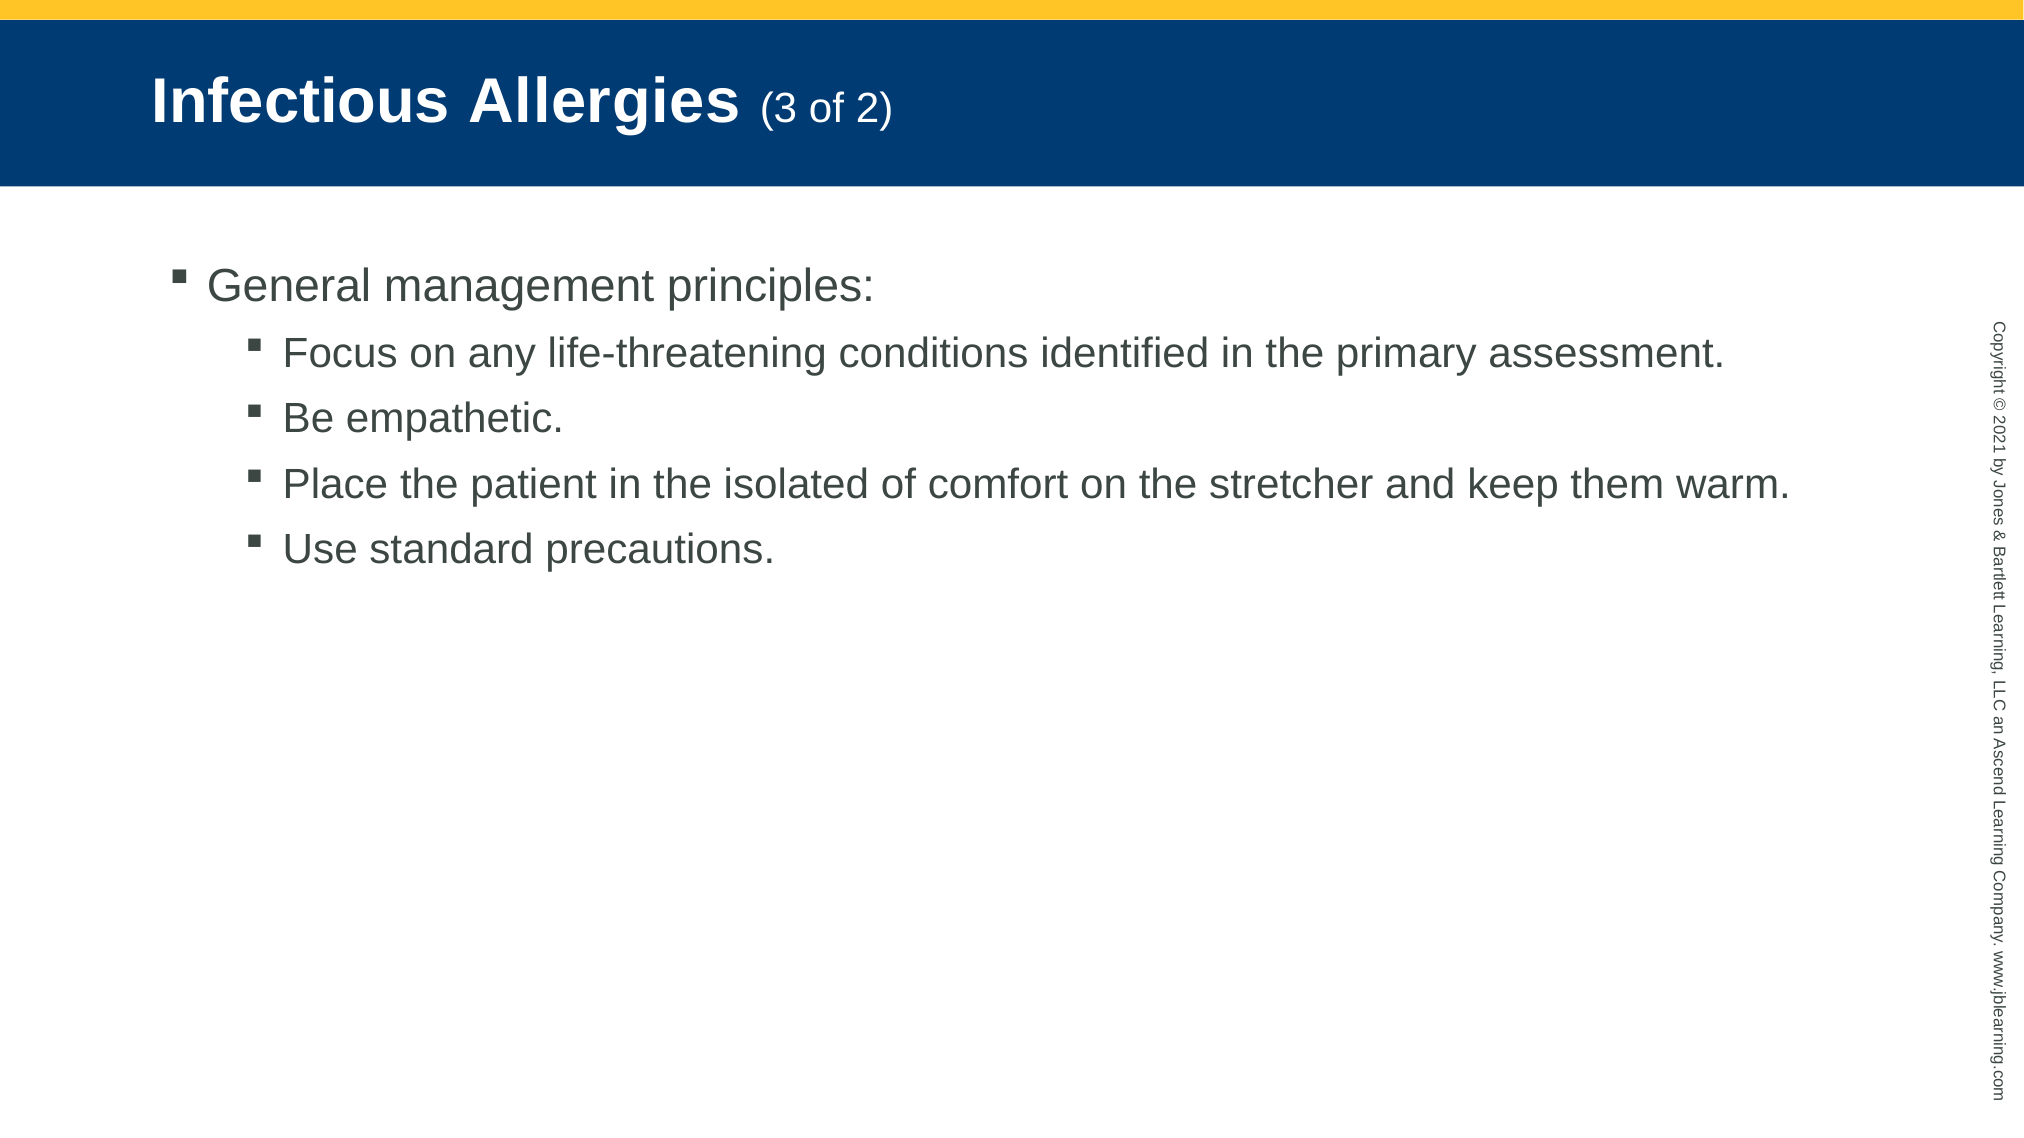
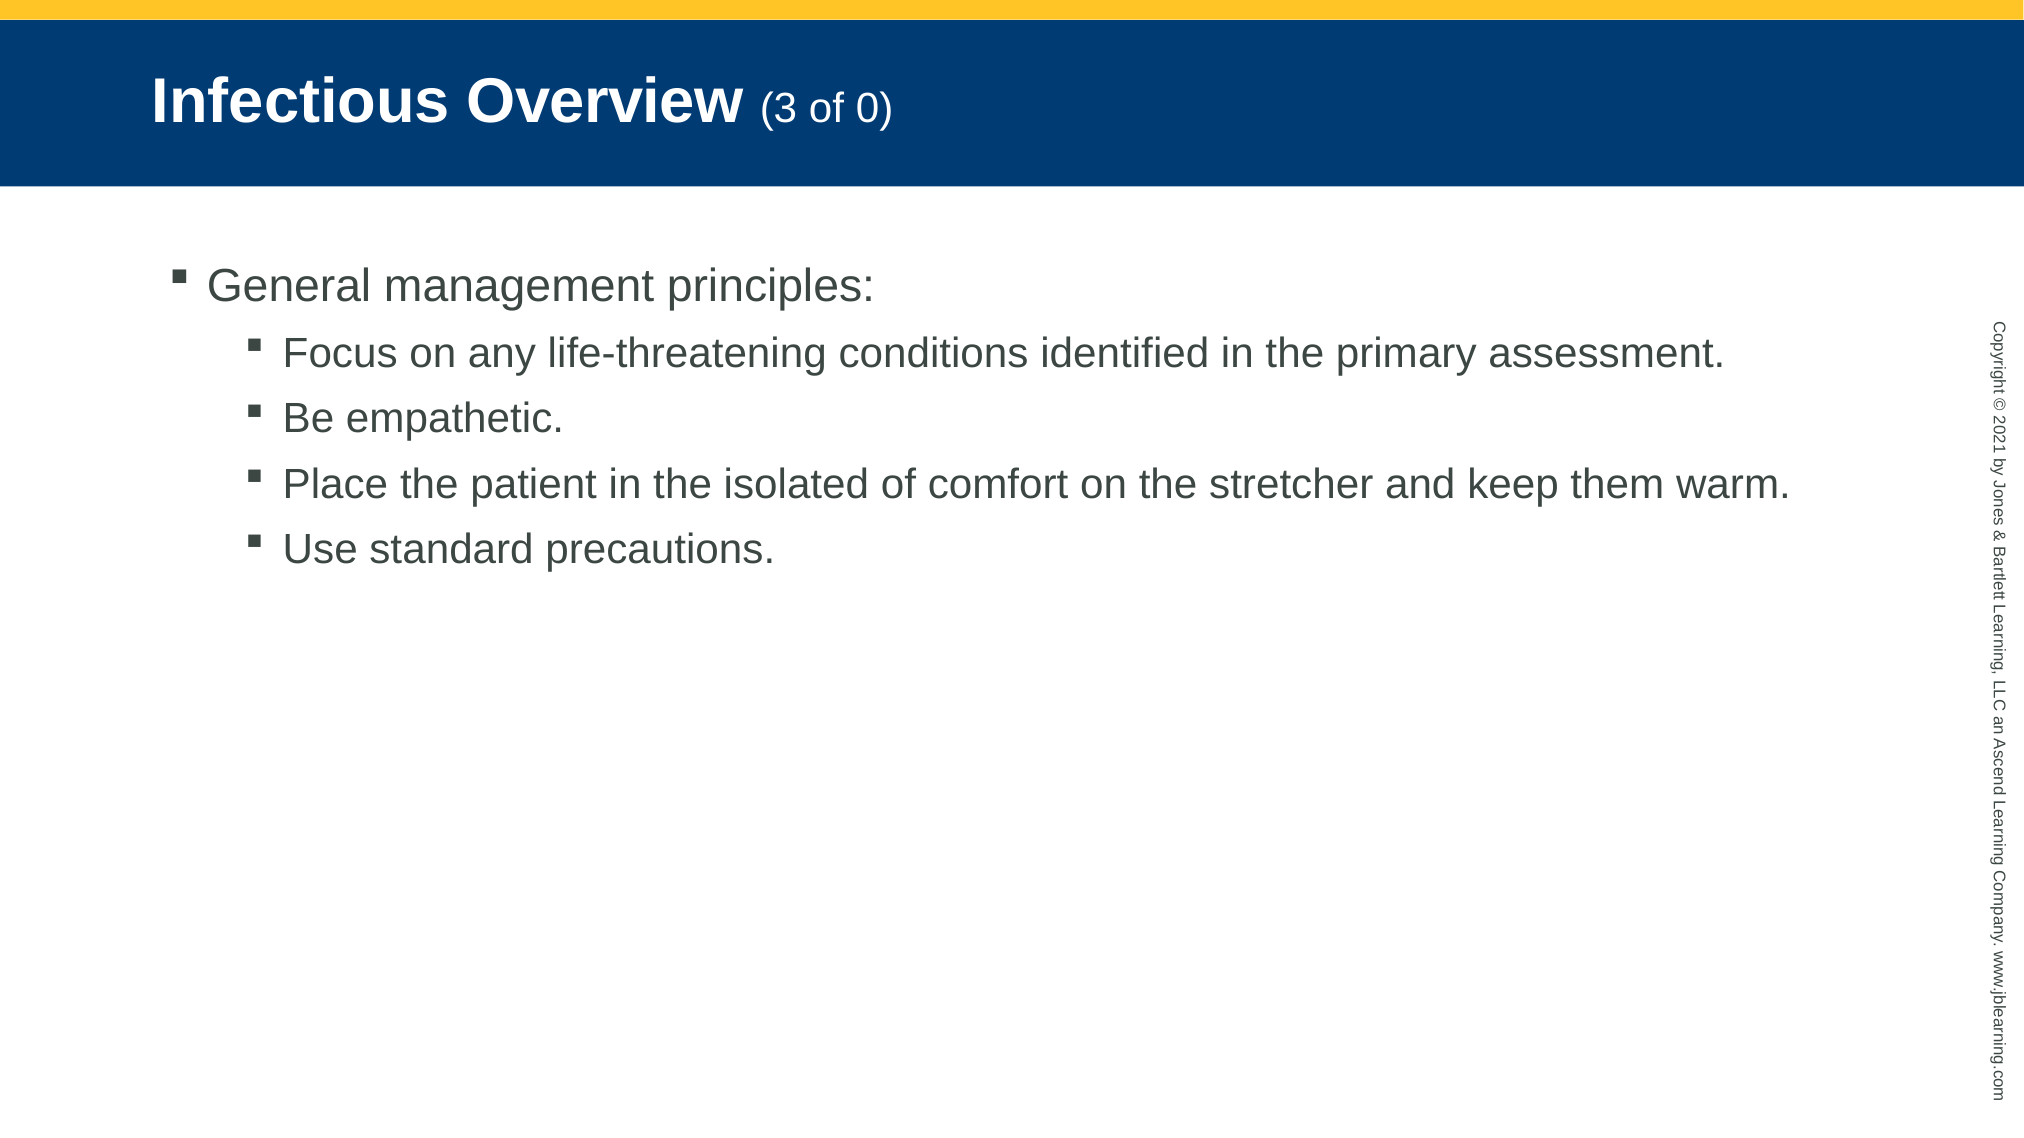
Allergies: Allergies -> Overview
of 2: 2 -> 0
